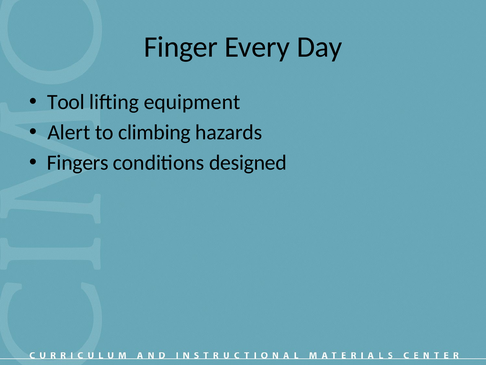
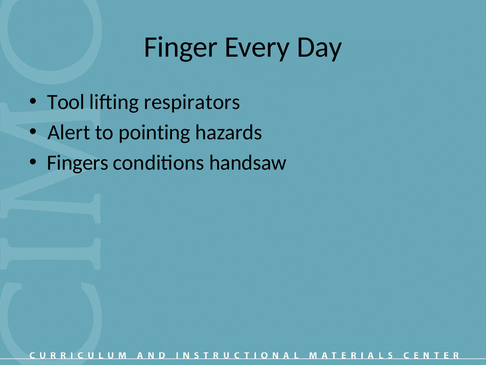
equipment: equipment -> respirators
climbing: climbing -> pointing
designed: designed -> handsaw
